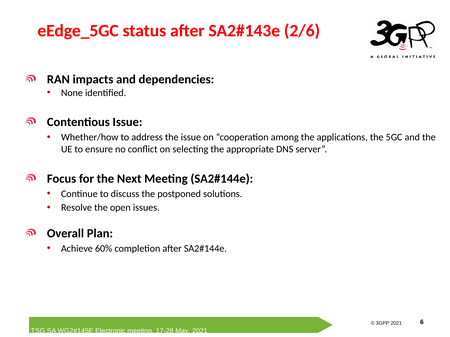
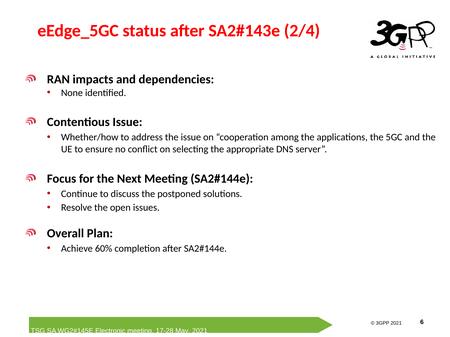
2/6: 2/6 -> 2/4
